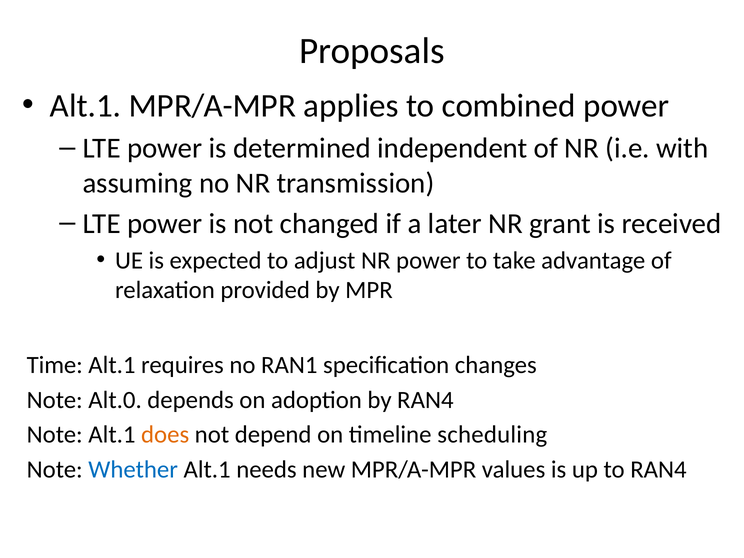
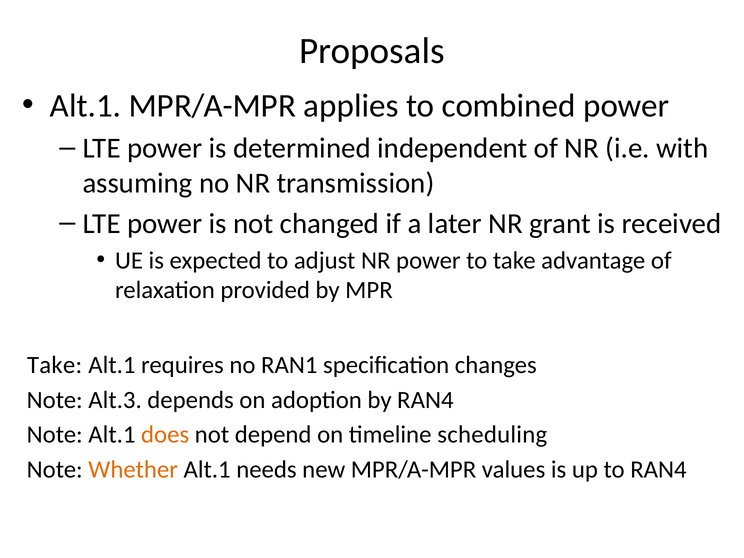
Time at (55, 365): Time -> Take
Alt.0: Alt.0 -> Alt.3
Whether colour: blue -> orange
